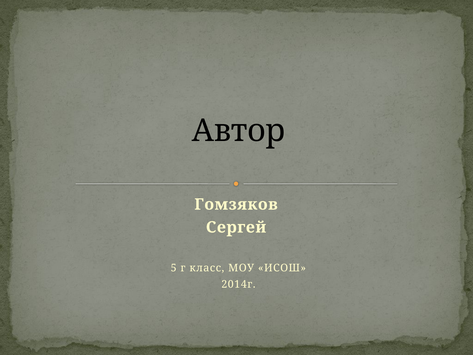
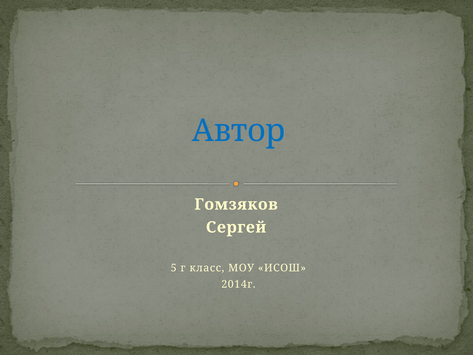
Автор colour: black -> blue
